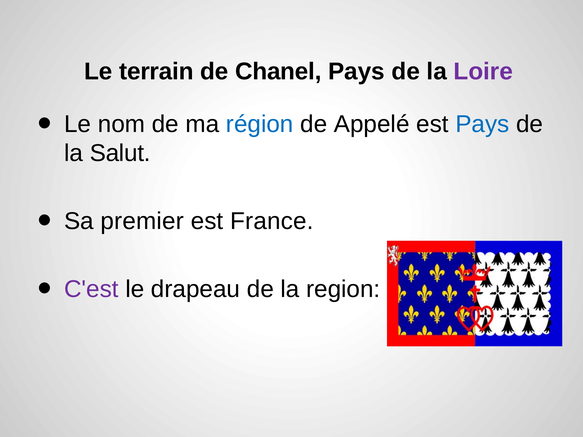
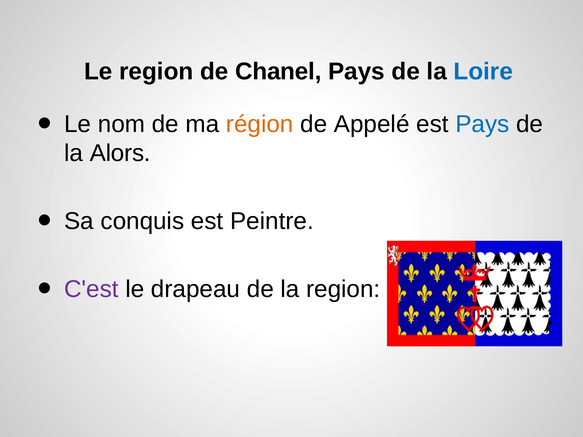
Le terrain: terrain -> region
Loire colour: purple -> blue
région colour: blue -> orange
Salut: Salut -> Alors
premier: premier -> conquis
France: France -> Peintre
